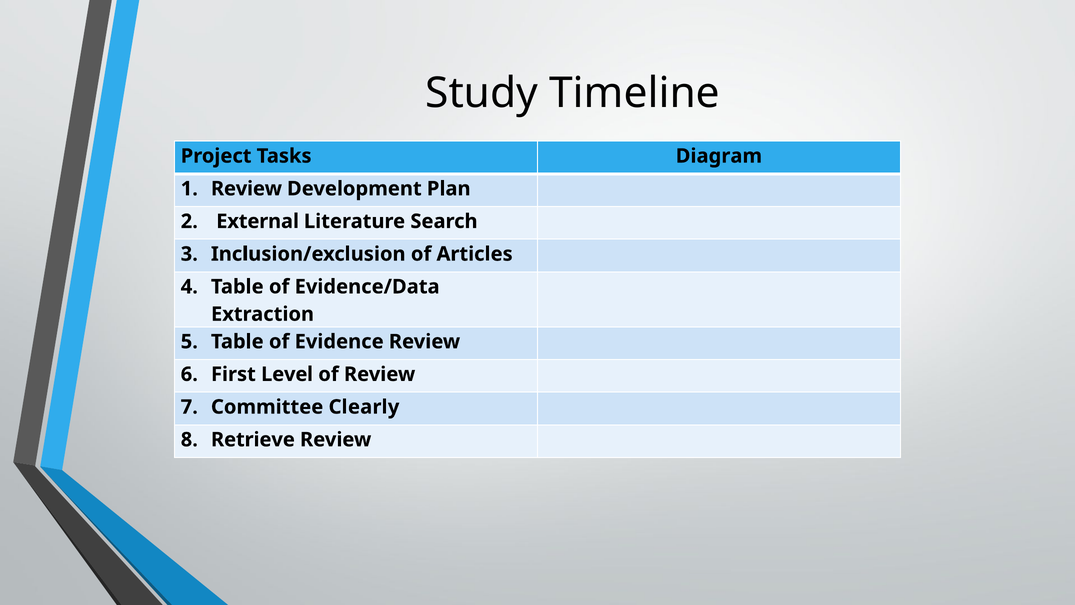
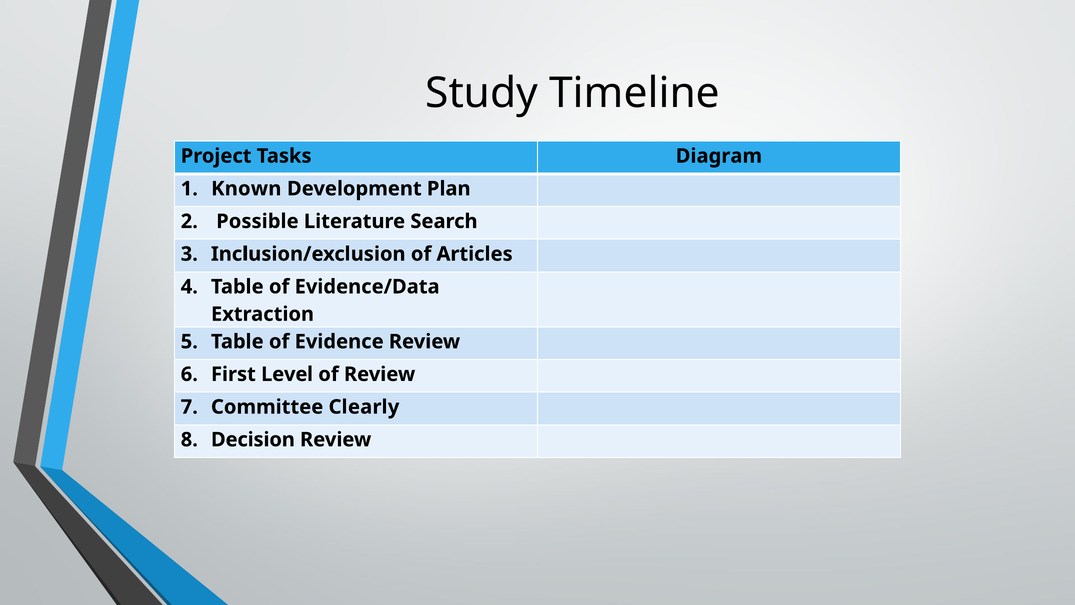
Review at (246, 189): Review -> Known
External: External -> Possible
Retrieve: Retrieve -> Decision
